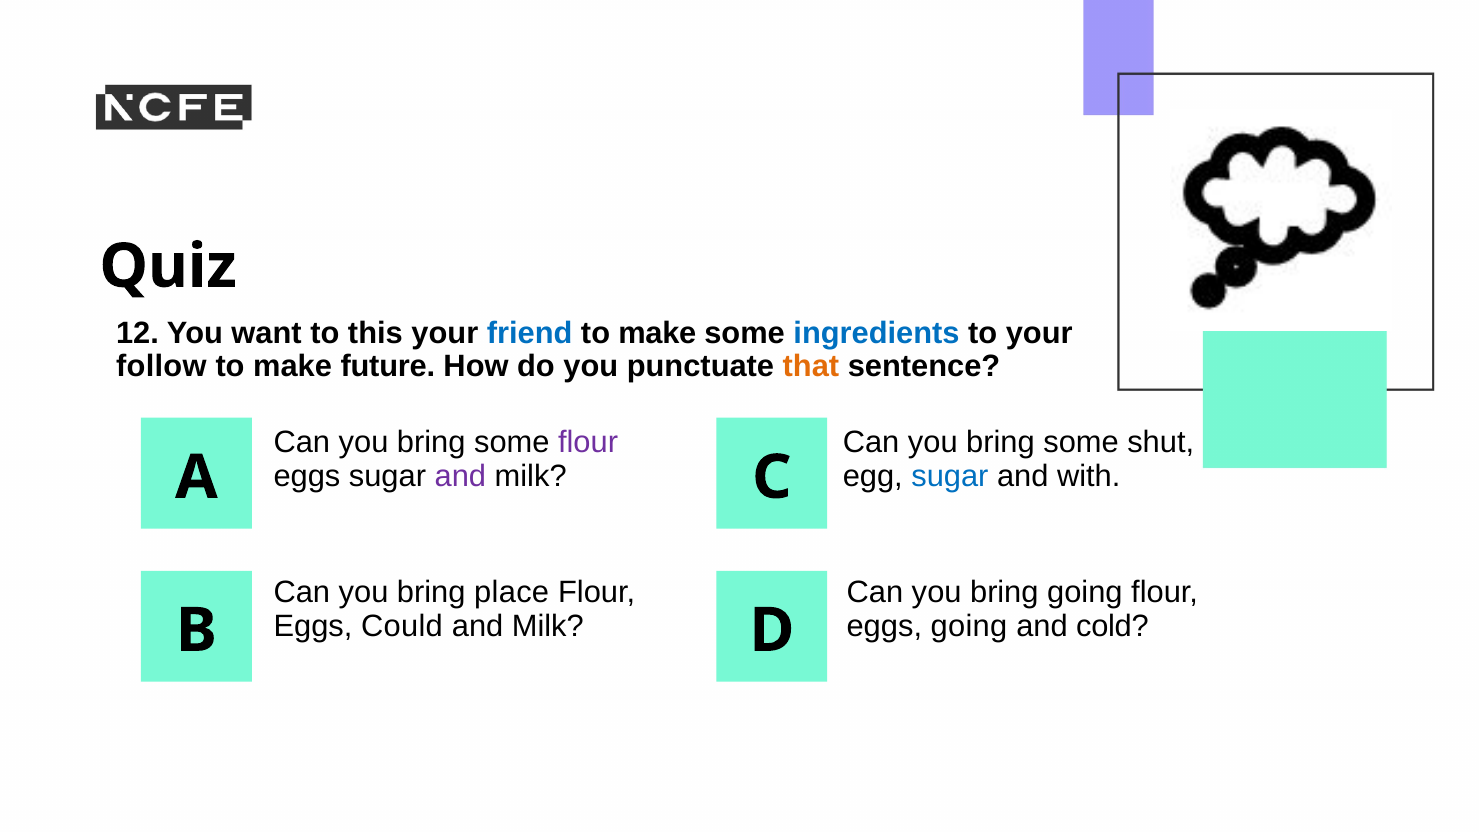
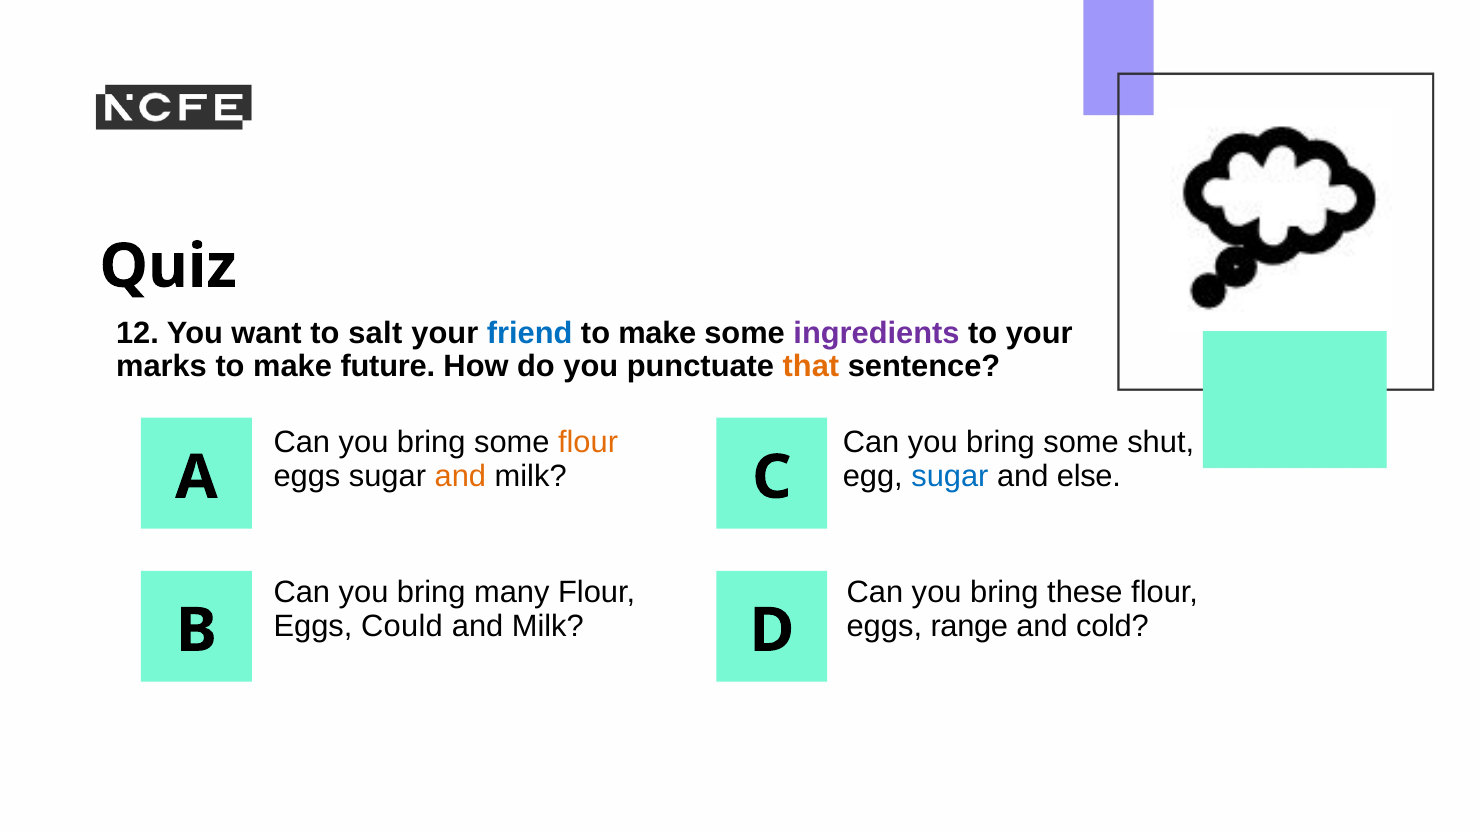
this: this -> salt
ingredients colour: blue -> purple
follow: follow -> marks
flour at (588, 443) colour: purple -> orange
and at (460, 476) colour: purple -> orange
with: with -> else
place: place -> many
bring going: going -> these
eggs going: going -> range
